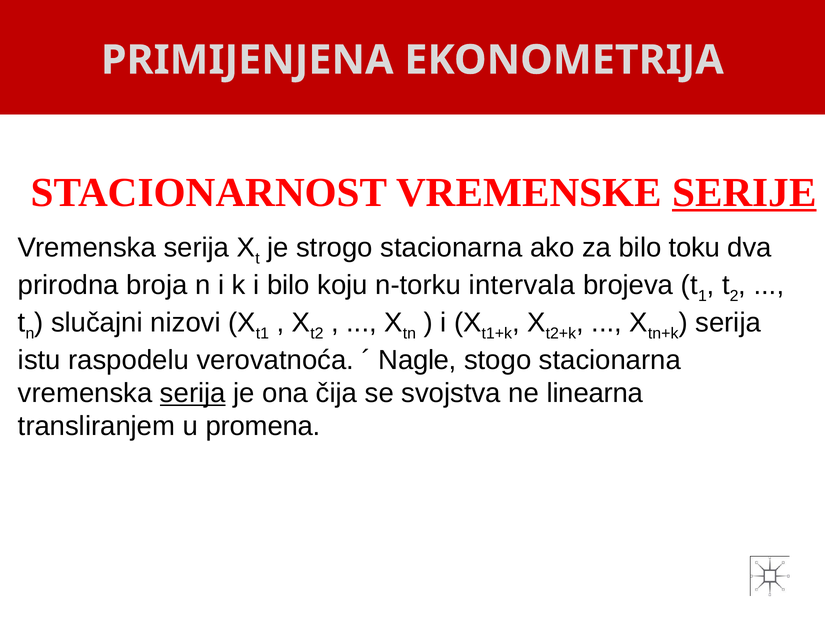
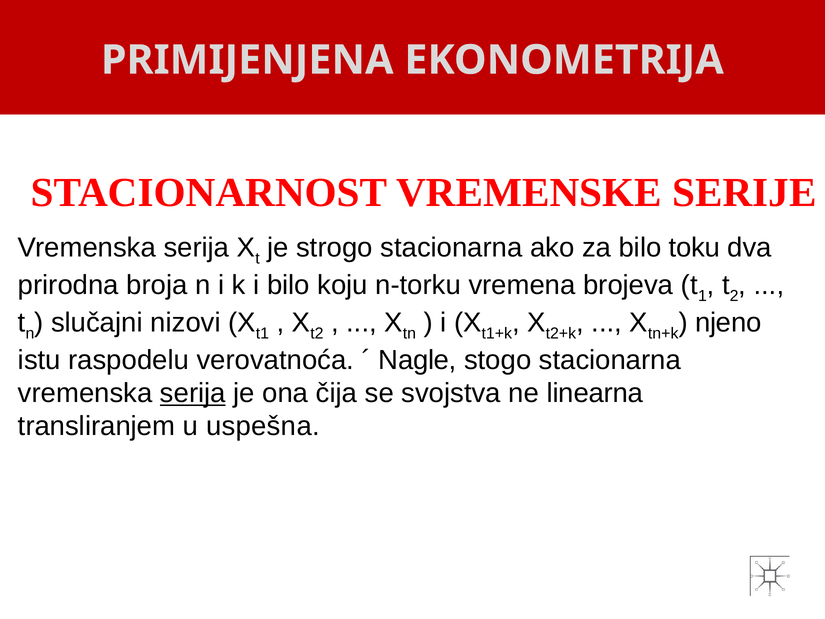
SERIJE underline: present -> none
intervala: intervala -> vremena
serija at (728, 323): serija -> njeno
promena: promena -> uspešna
